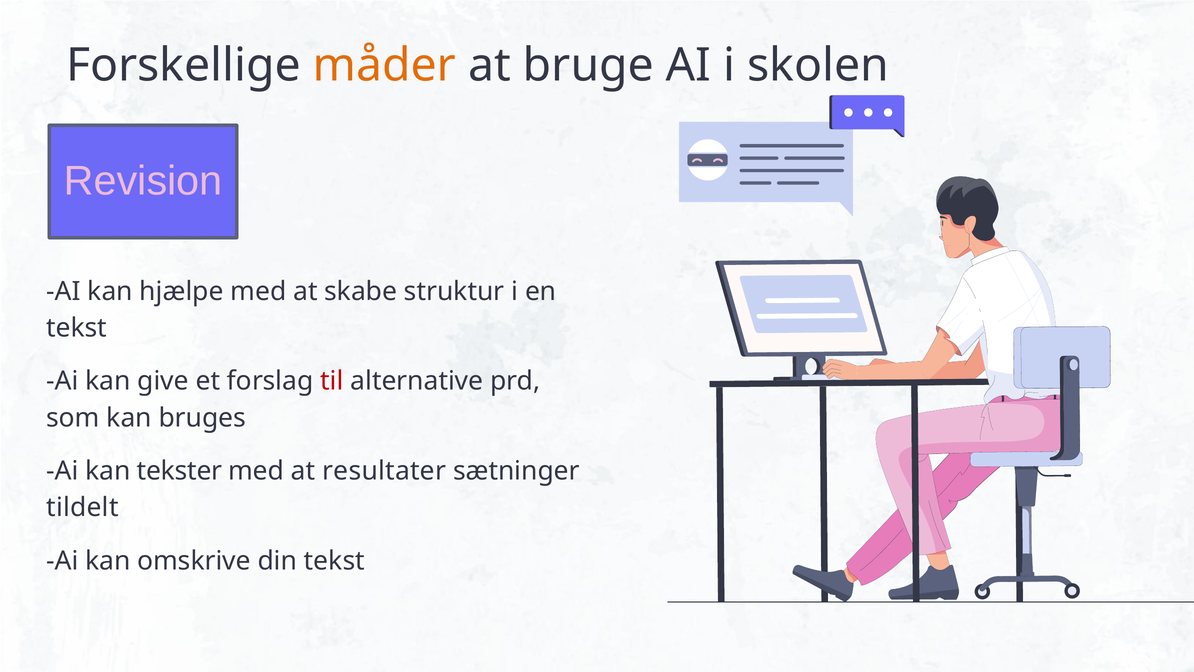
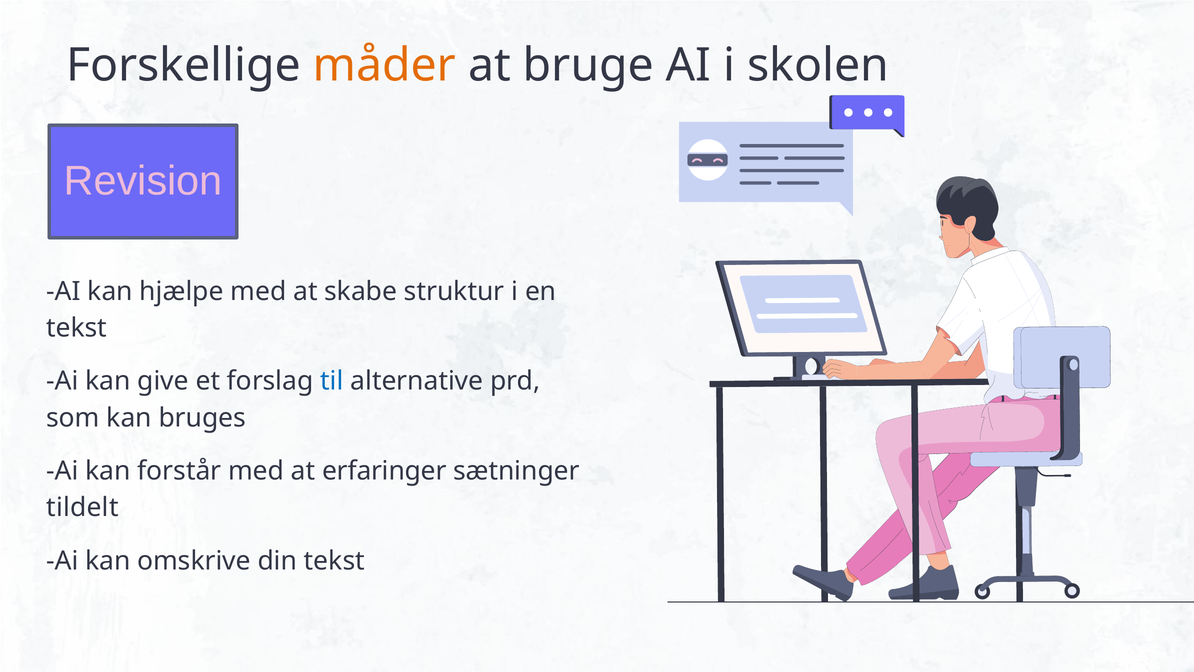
til colour: red -> blue
tekster: tekster -> forstår
resultater: resultater -> erfaringer
